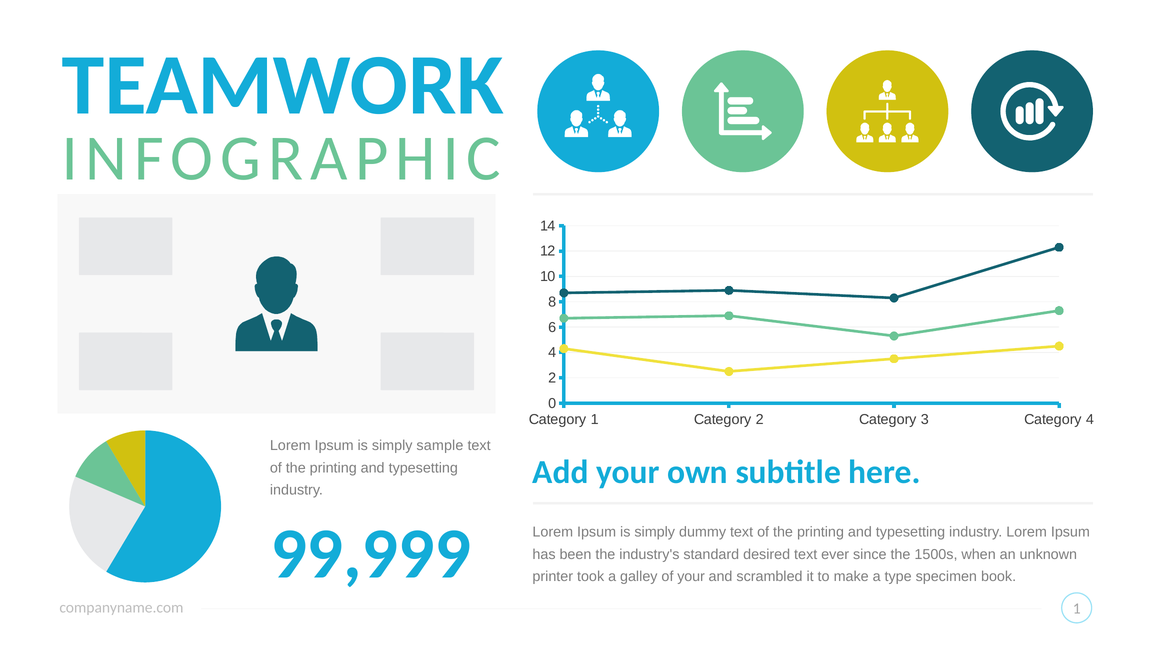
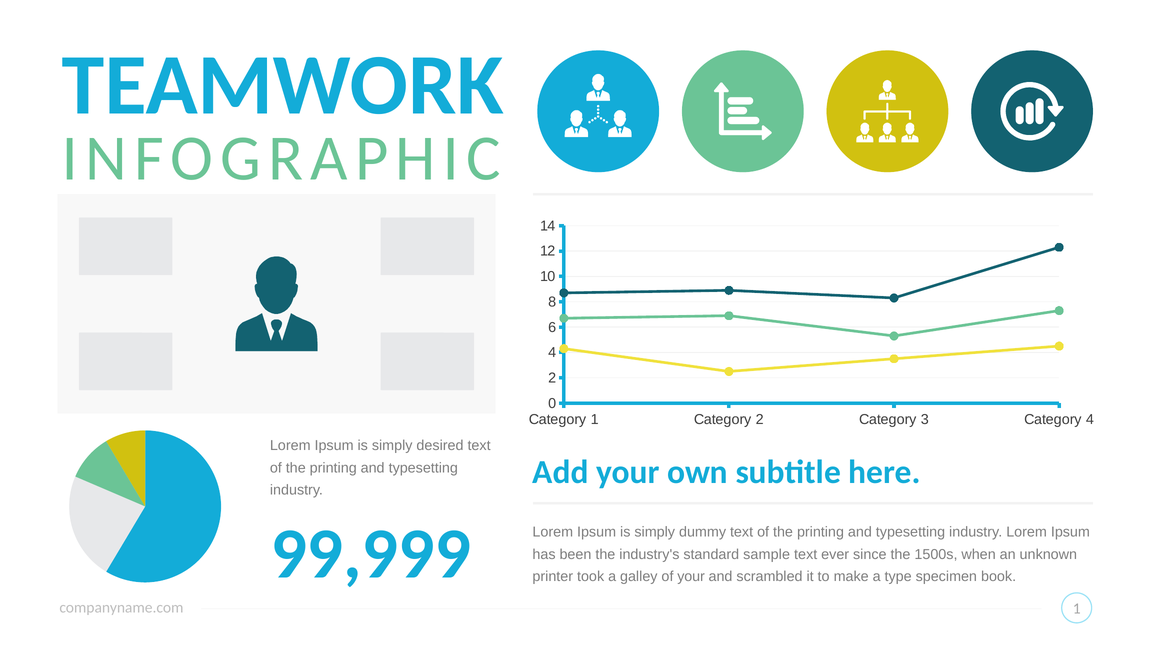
sample: sample -> desired
desired: desired -> sample
